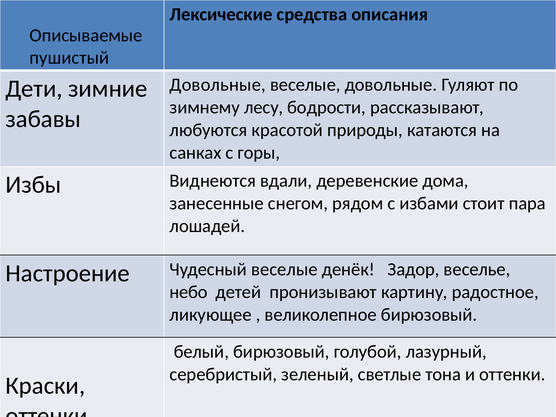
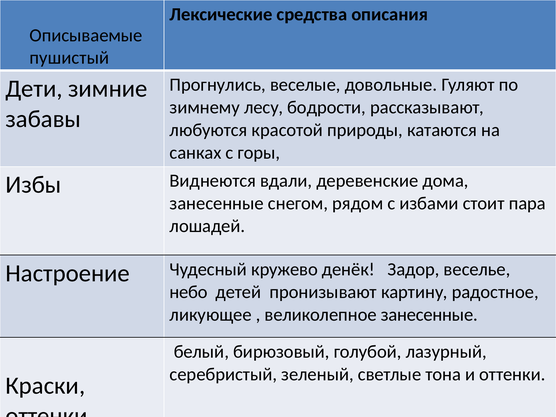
Довольные at (218, 85): Довольные -> Прогнулись
Чудесный веселые: веселые -> кружево
великолепное бирюзовый: бирюзовый -> занесенные
